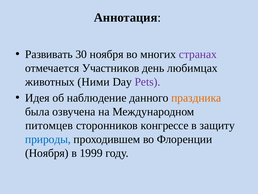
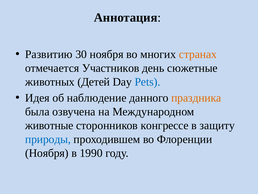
Развивать: Развивать -> Развитию
странах colour: purple -> orange
любимцах: любимцах -> сюжетные
Ними: Ними -> Детей
Pets colour: purple -> blue
питомцев: питомцев -> животные
1999: 1999 -> 1990
